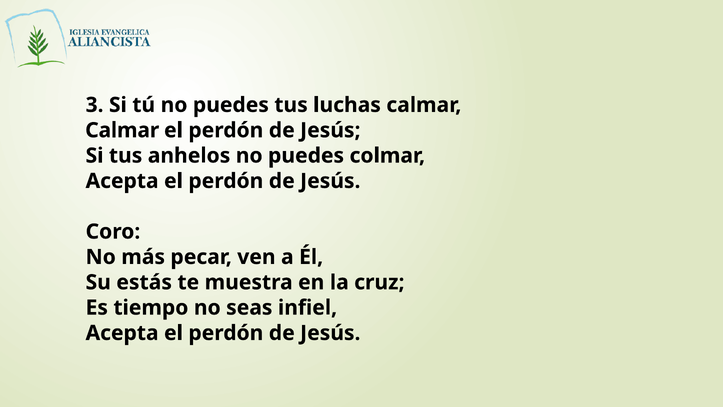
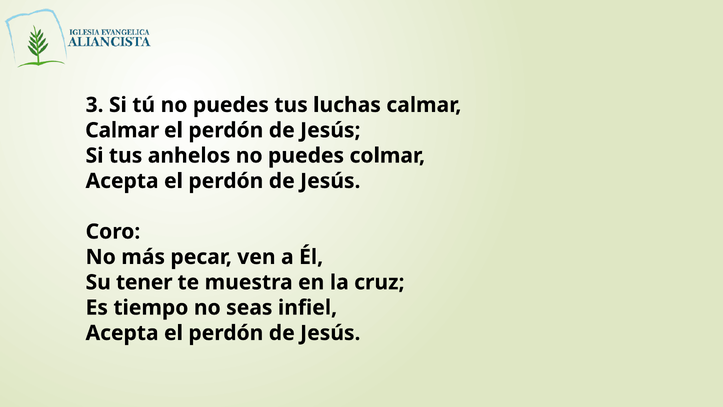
estás: estás -> tener
